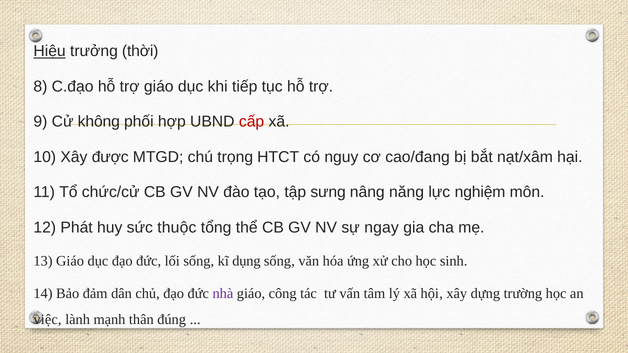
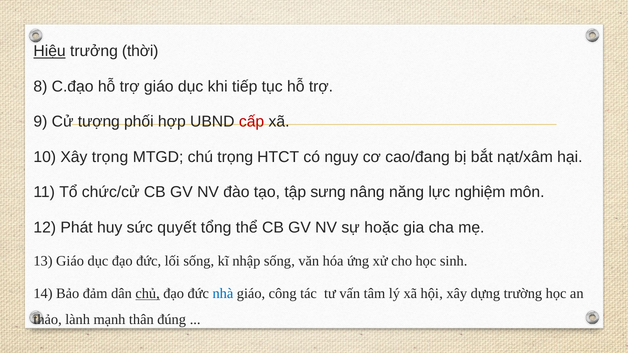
không: không -> tượng
Xây được: được -> trọng
thuộc: thuộc -> quyết
ngay: ngay -> hoặc
dụng: dụng -> nhập
chủ underline: none -> present
nhà colour: purple -> blue
việc: việc -> thảo
